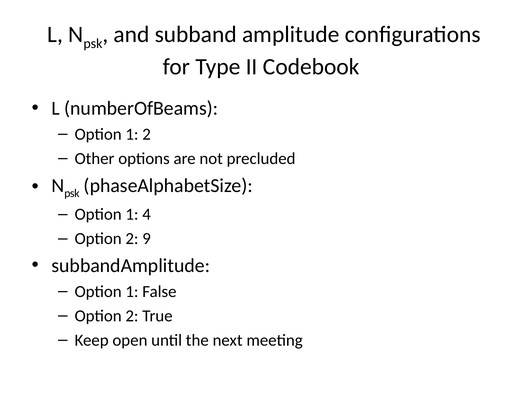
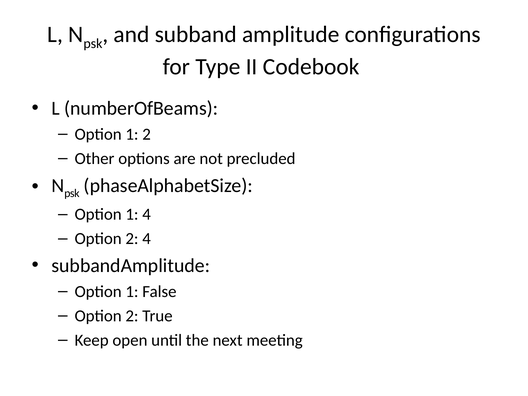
2 9: 9 -> 4
